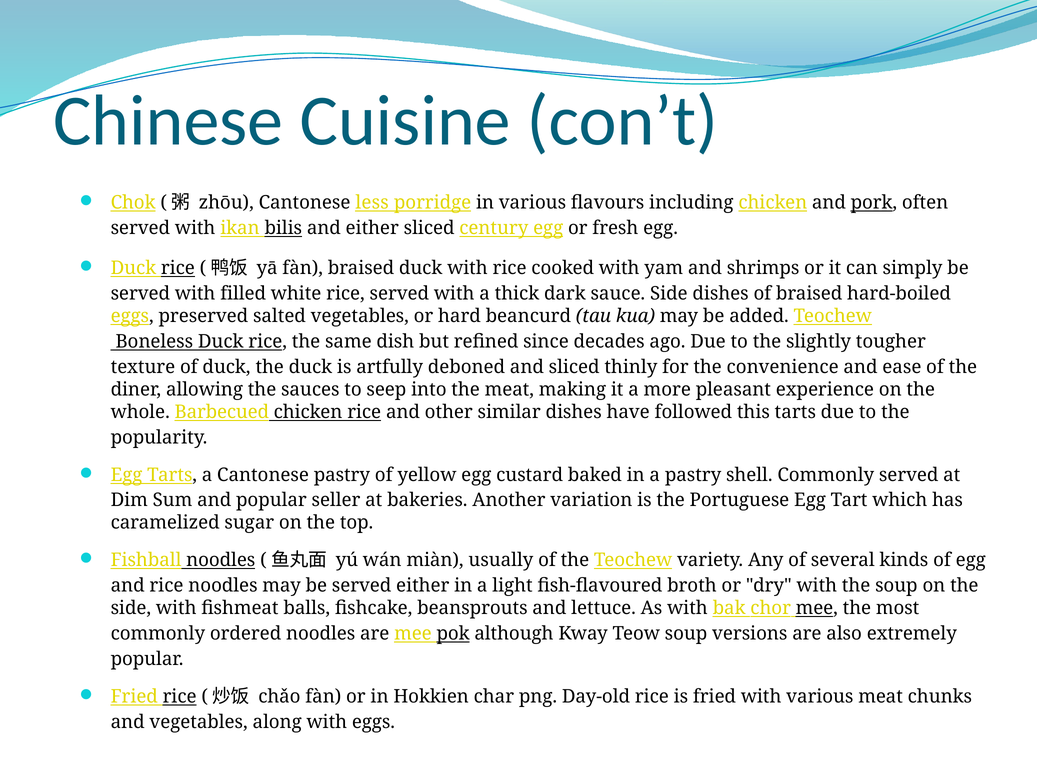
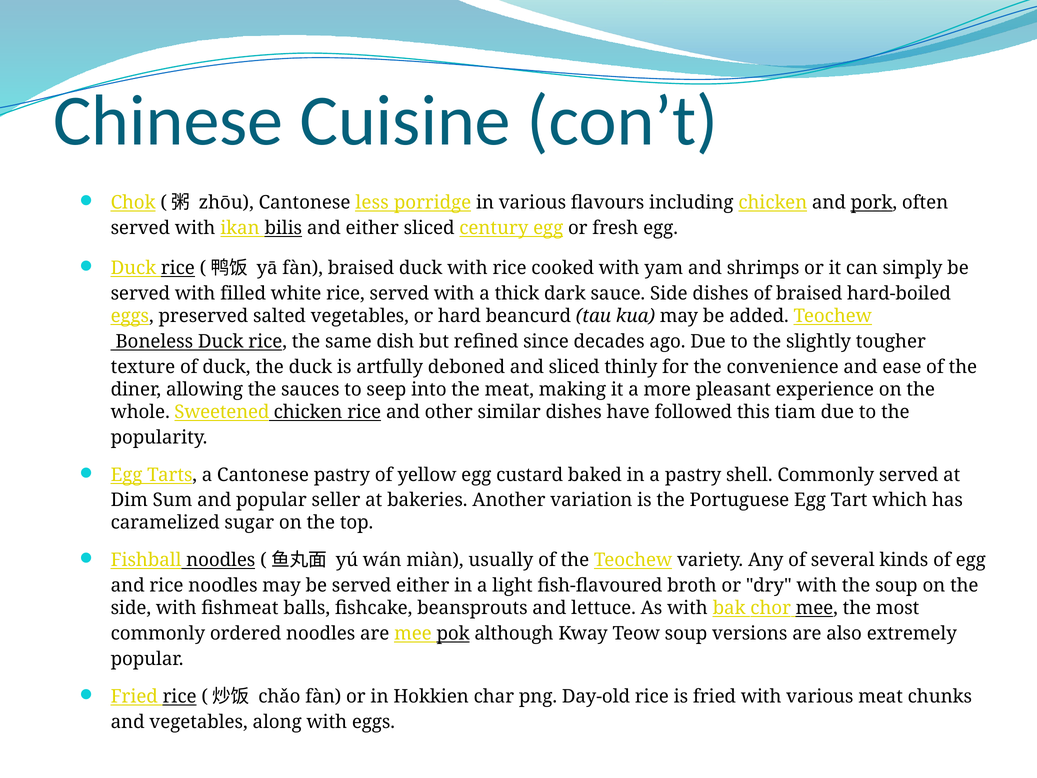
Barbecued: Barbecued -> Sweetened
this tarts: tarts -> tiam
